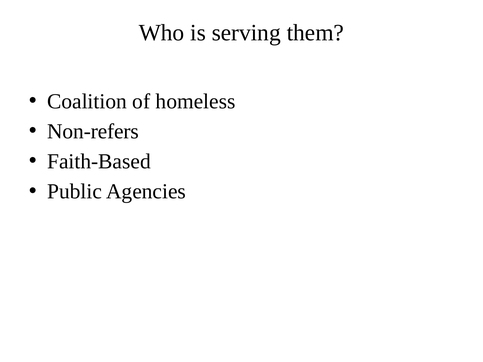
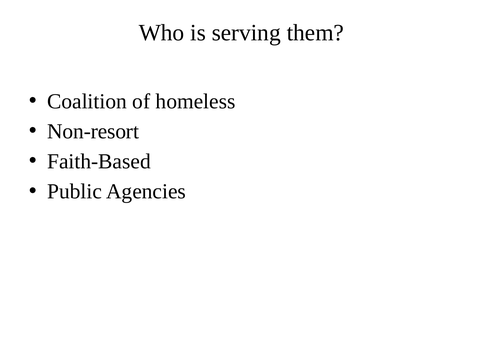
Non-refers: Non-refers -> Non-resort
